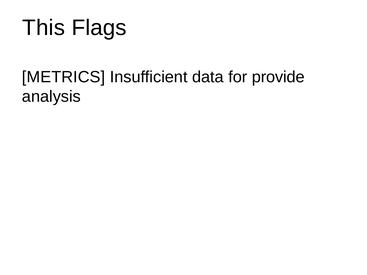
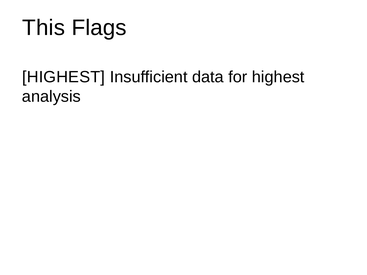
METRICS at (64, 77): METRICS -> HIGHEST
for provide: provide -> highest
